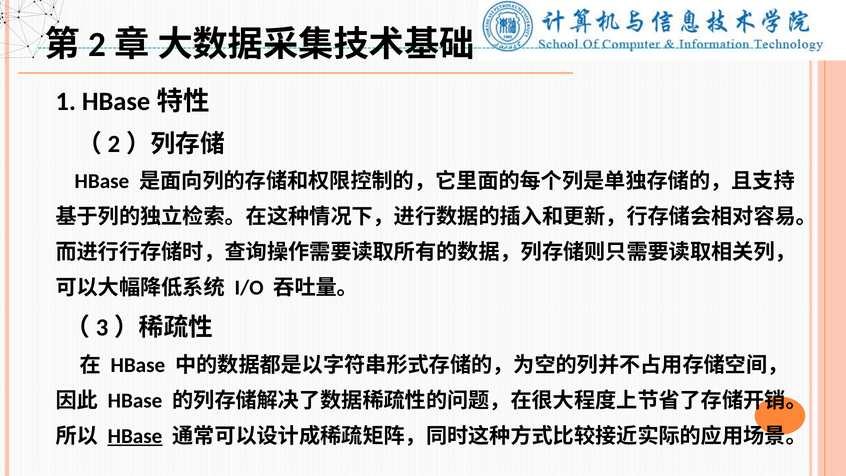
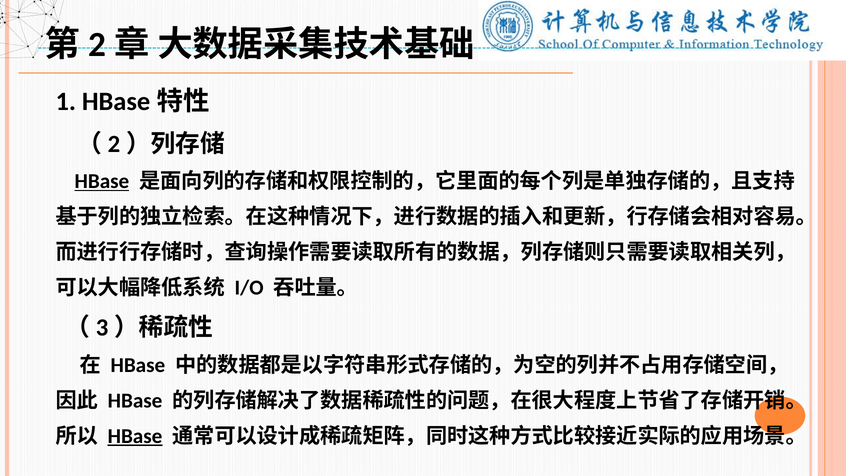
HBase at (102, 181) underline: none -> present
